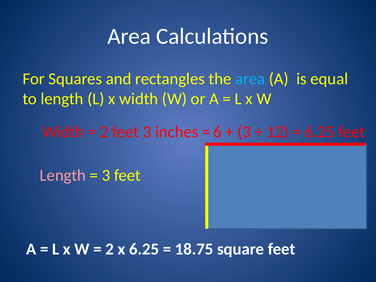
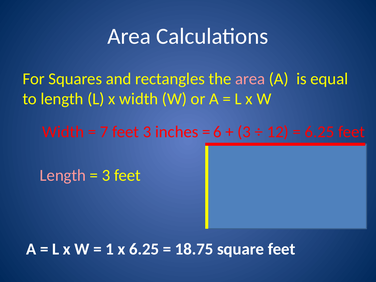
area at (250, 79) colour: light blue -> pink
2 at (104, 132): 2 -> 7
2 at (110, 249): 2 -> 1
